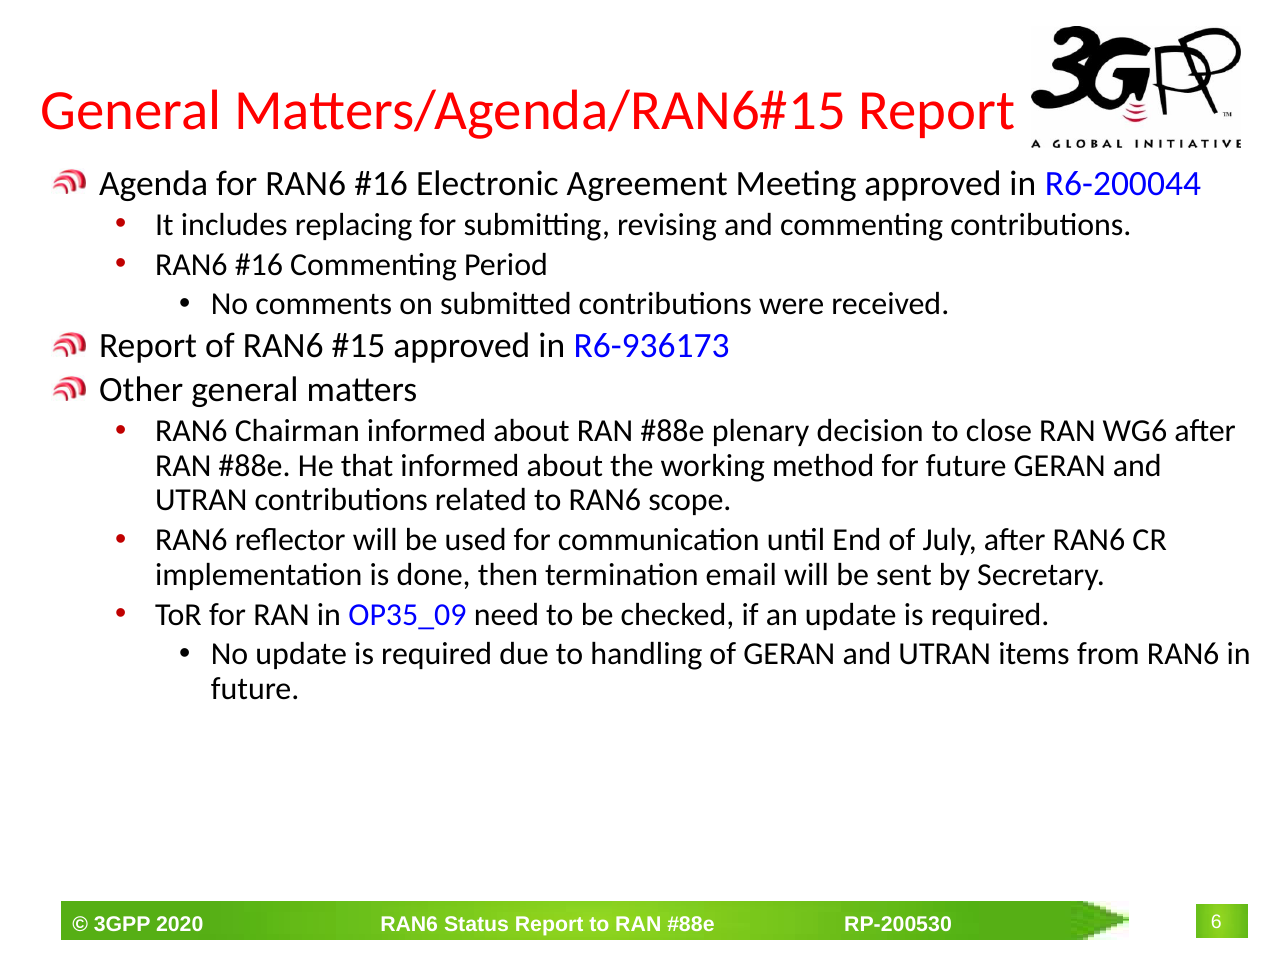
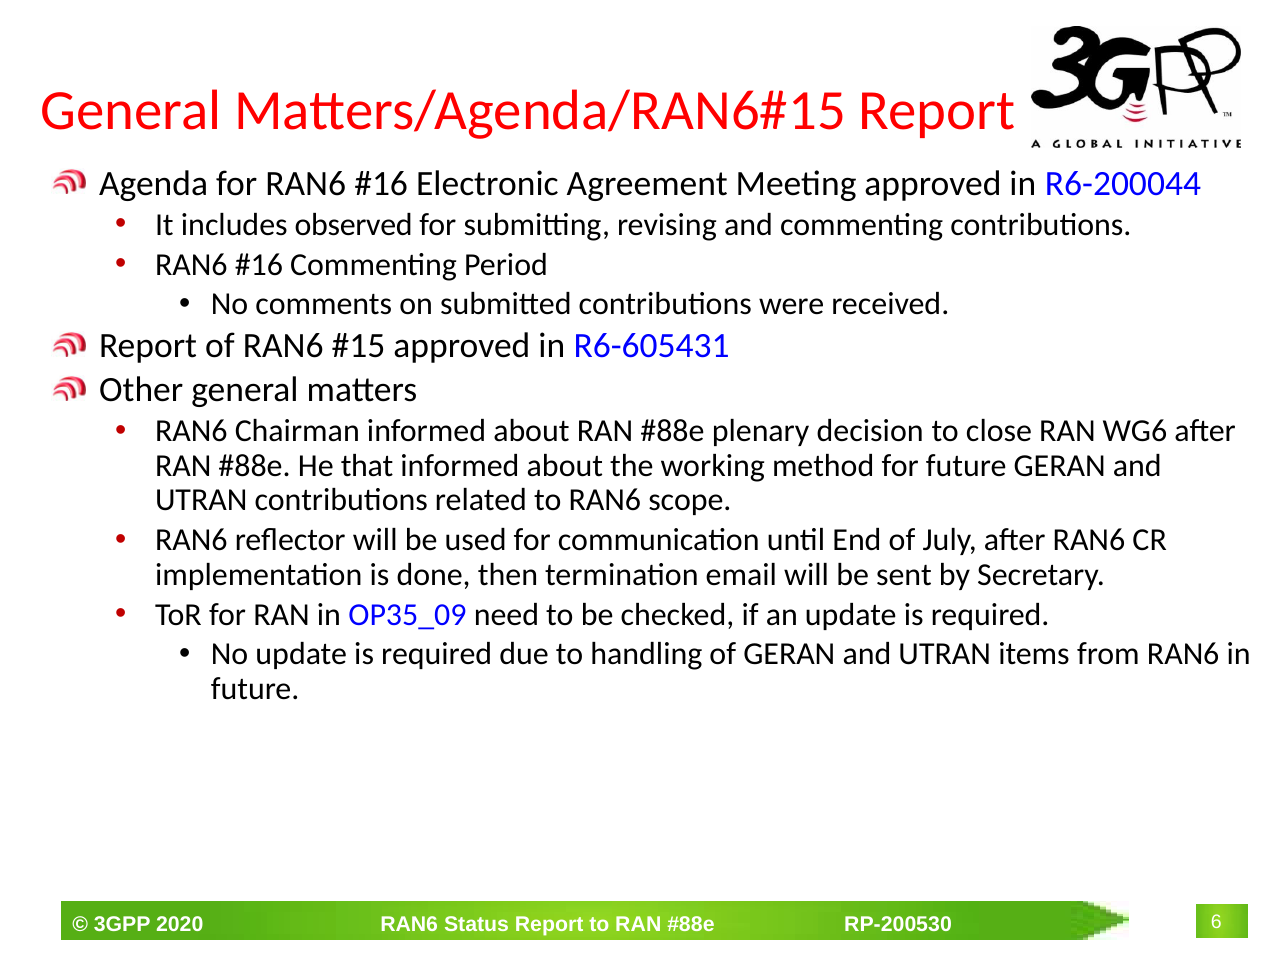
replacing: replacing -> observed
R6-936173: R6-936173 -> R6-605431
